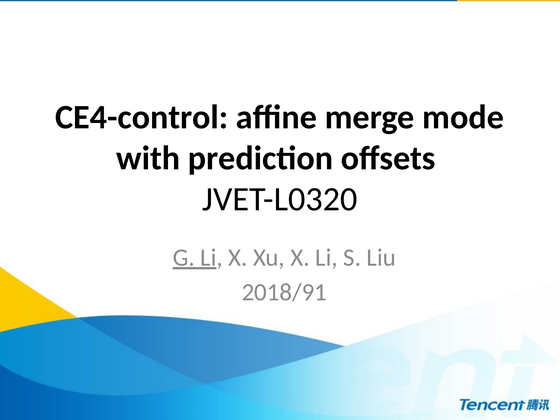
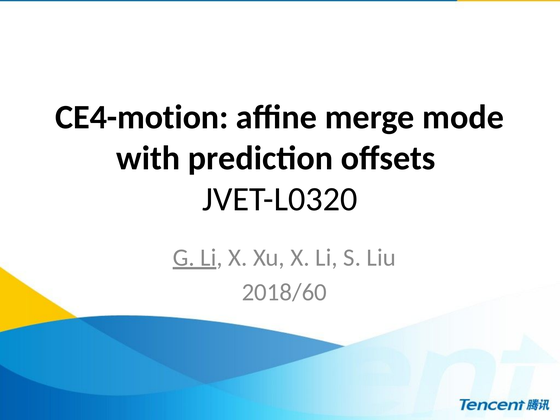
CE4-control: CE4-control -> CE4-motion
2018/91: 2018/91 -> 2018/60
